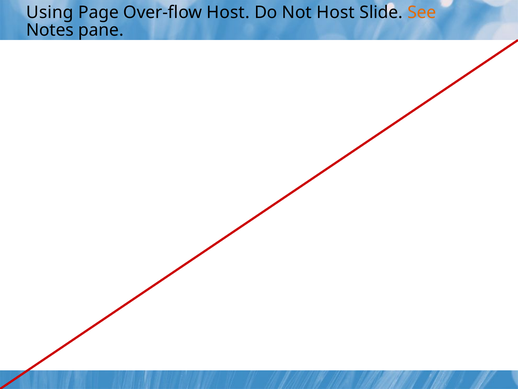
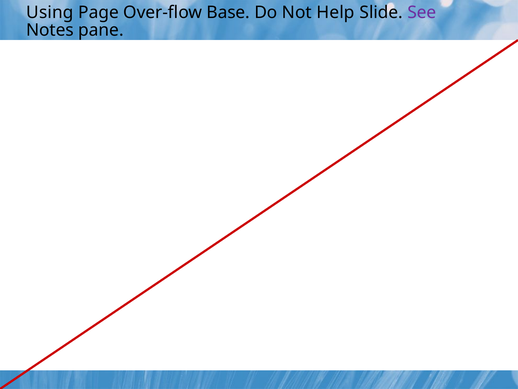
Over-flow Host: Host -> Base
Not Host: Host -> Help
See colour: orange -> purple
